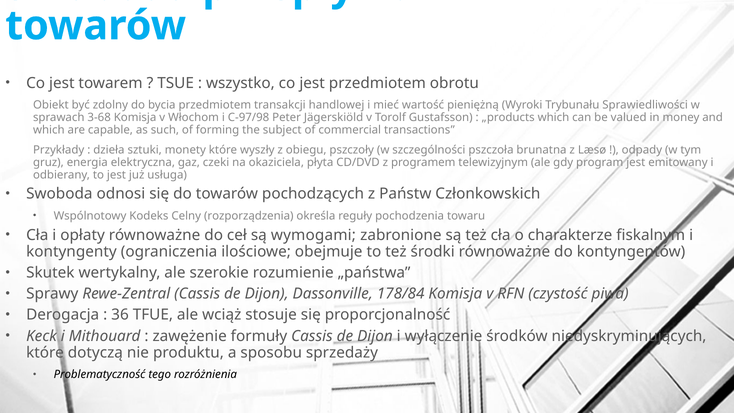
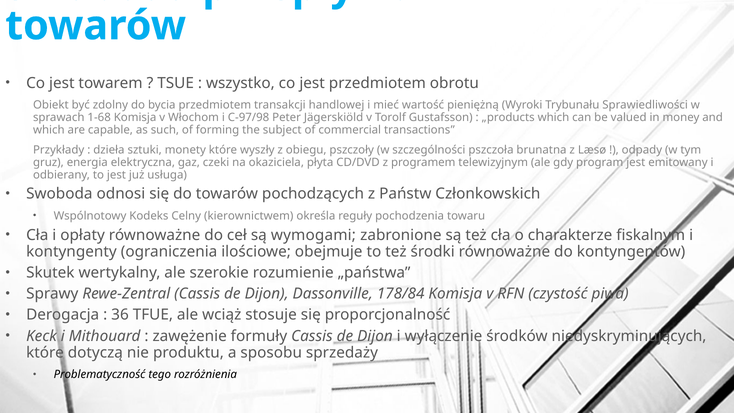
3-68: 3-68 -> 1-68
rozporządzenia: rozporządzenia -> kierownictwem
